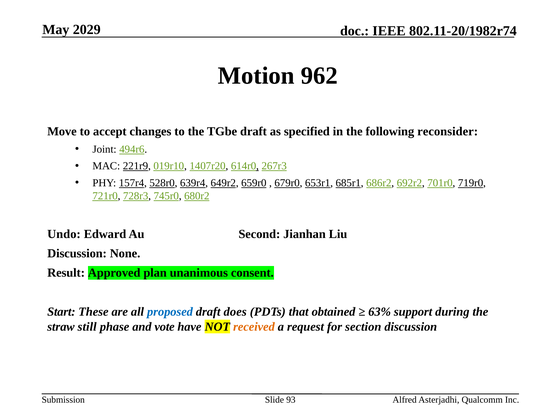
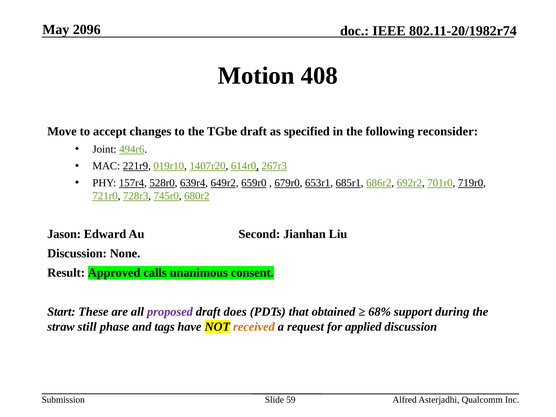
2029: 2029 -> 2096
962: 962 -> 408
Undo: Undo -> Jason
plan: plan -> calls
proposed colour: blue -> purple
63%: 63% -> 68%
vote: vote -> tags
section: section -> applied
93: 93 -> 59
